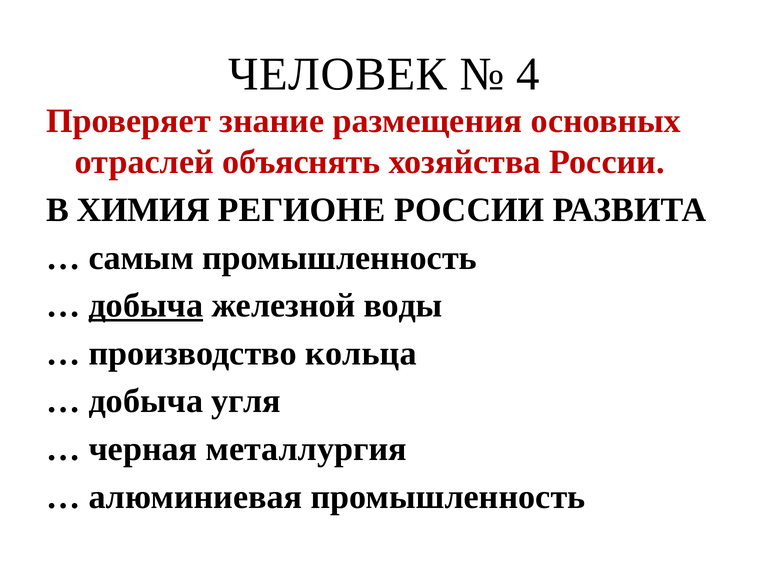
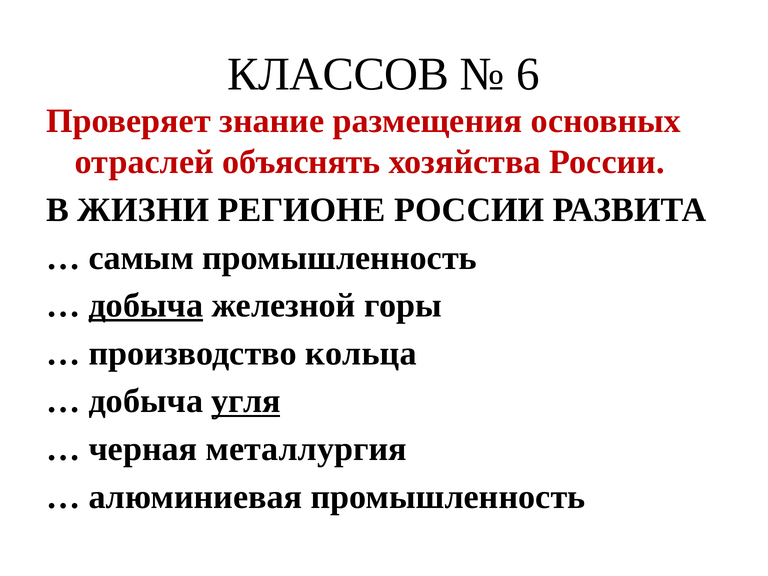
ЧЕЛОВЕК: ЧЕЛОВЕК -> КЛАССОВ
4: 4 -> 6
ХИМИЯ: ХИМИЯ -> ЖИЗНИ
воды: воды -> горы
угля underline: none -> present
